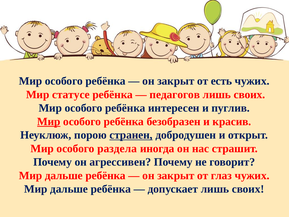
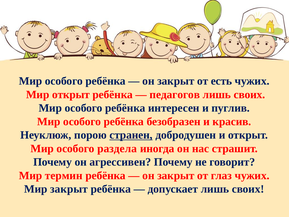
Мир статусе: статусе -> открыт
Мир at (49, 121) underline: present -> none
дальше at (64, 175): дальше -> термин
дальше at (69, 189): дальше -> закрыт
